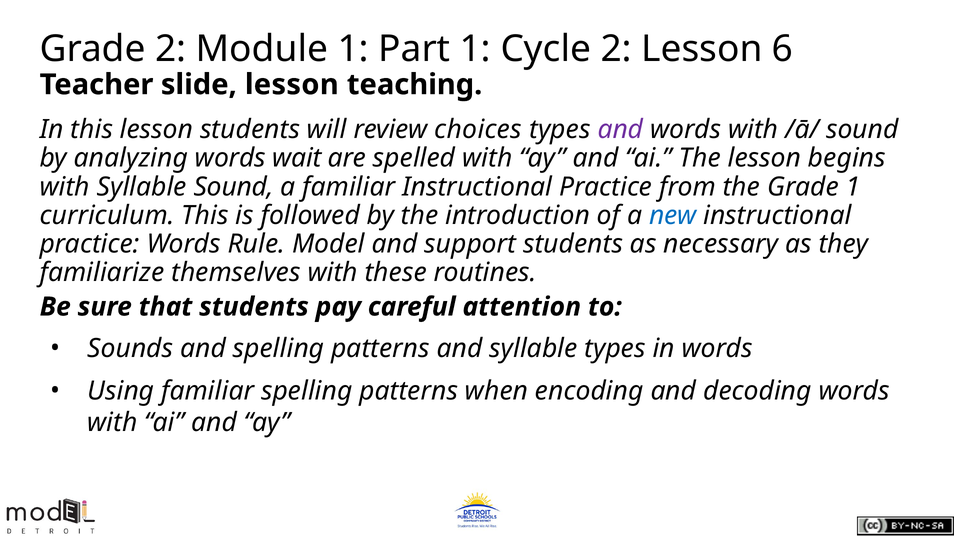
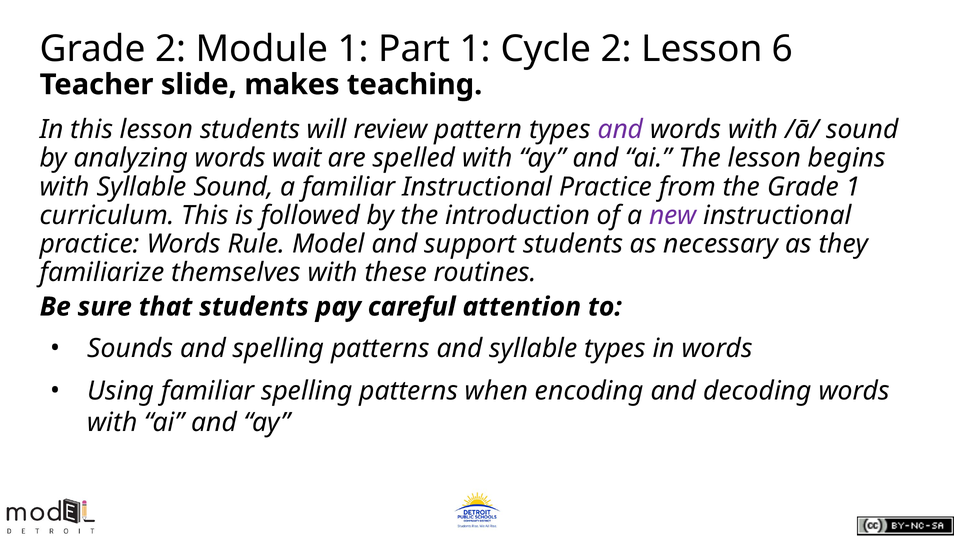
slide lesson: lesson -> makes
choices: choices -> pattern
new colour: blue -> purple
